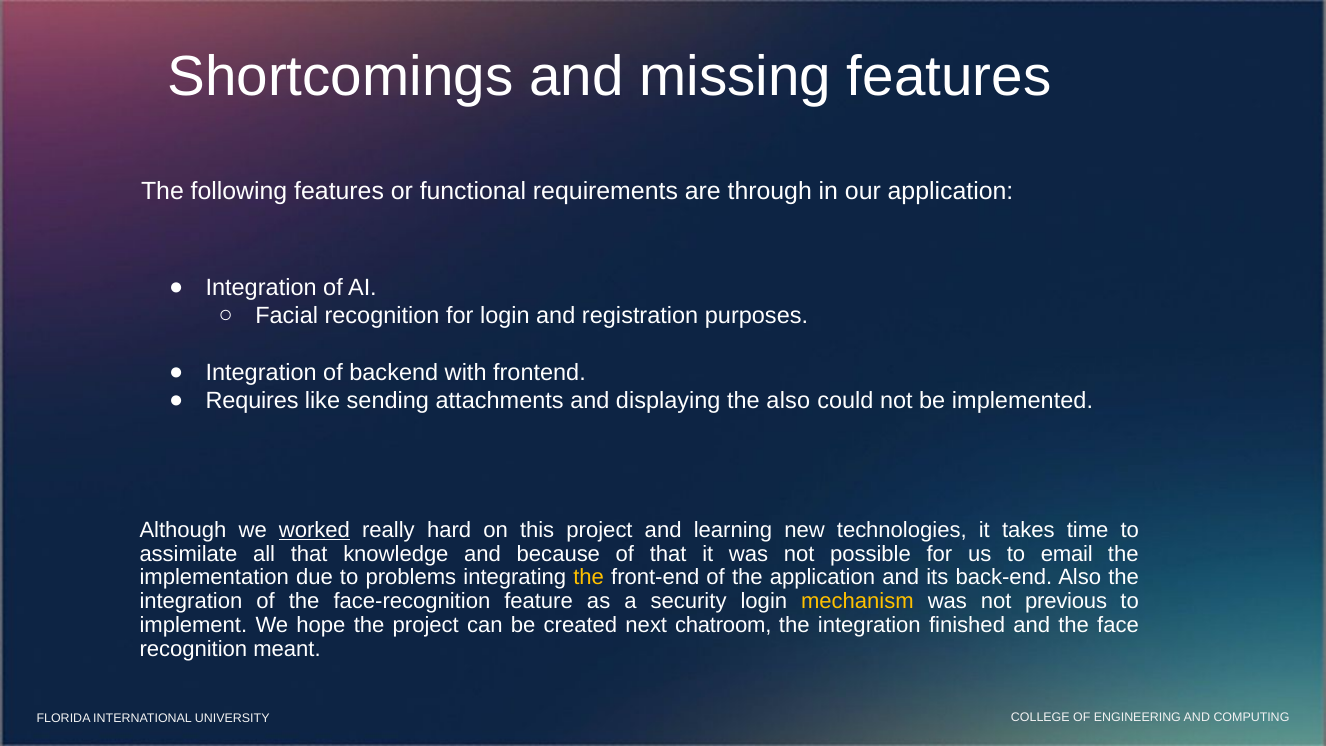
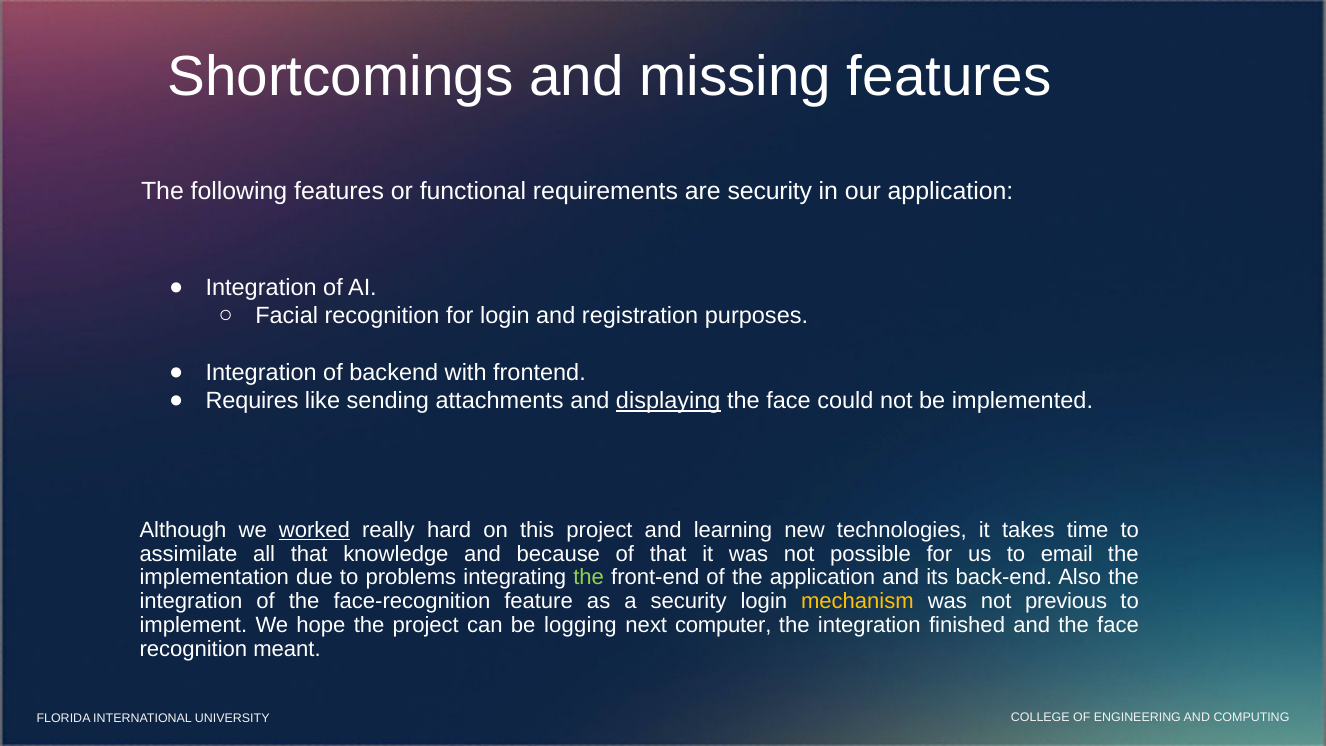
are through: through -> security
displaying underline: none -> present
also at (788, 401): also -> face
the at (589, 578) colour: yellow -> light green
created: created -> logging
chatroom: chatroom -> computer
